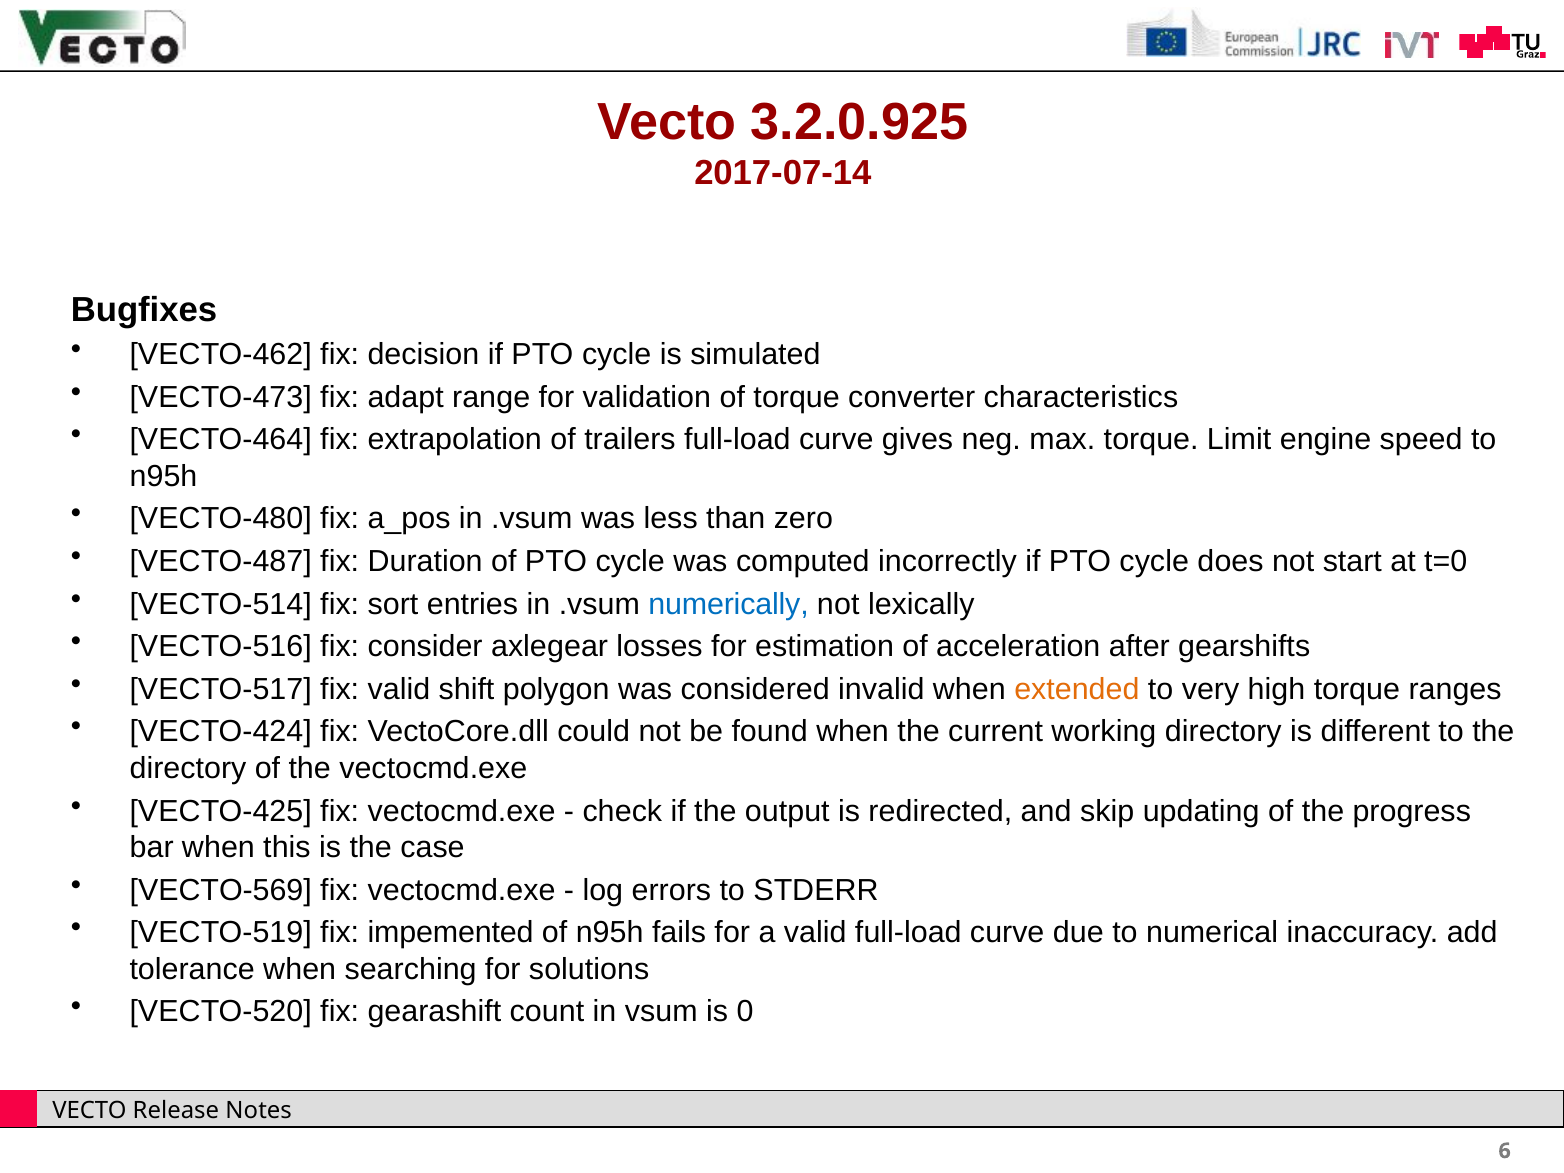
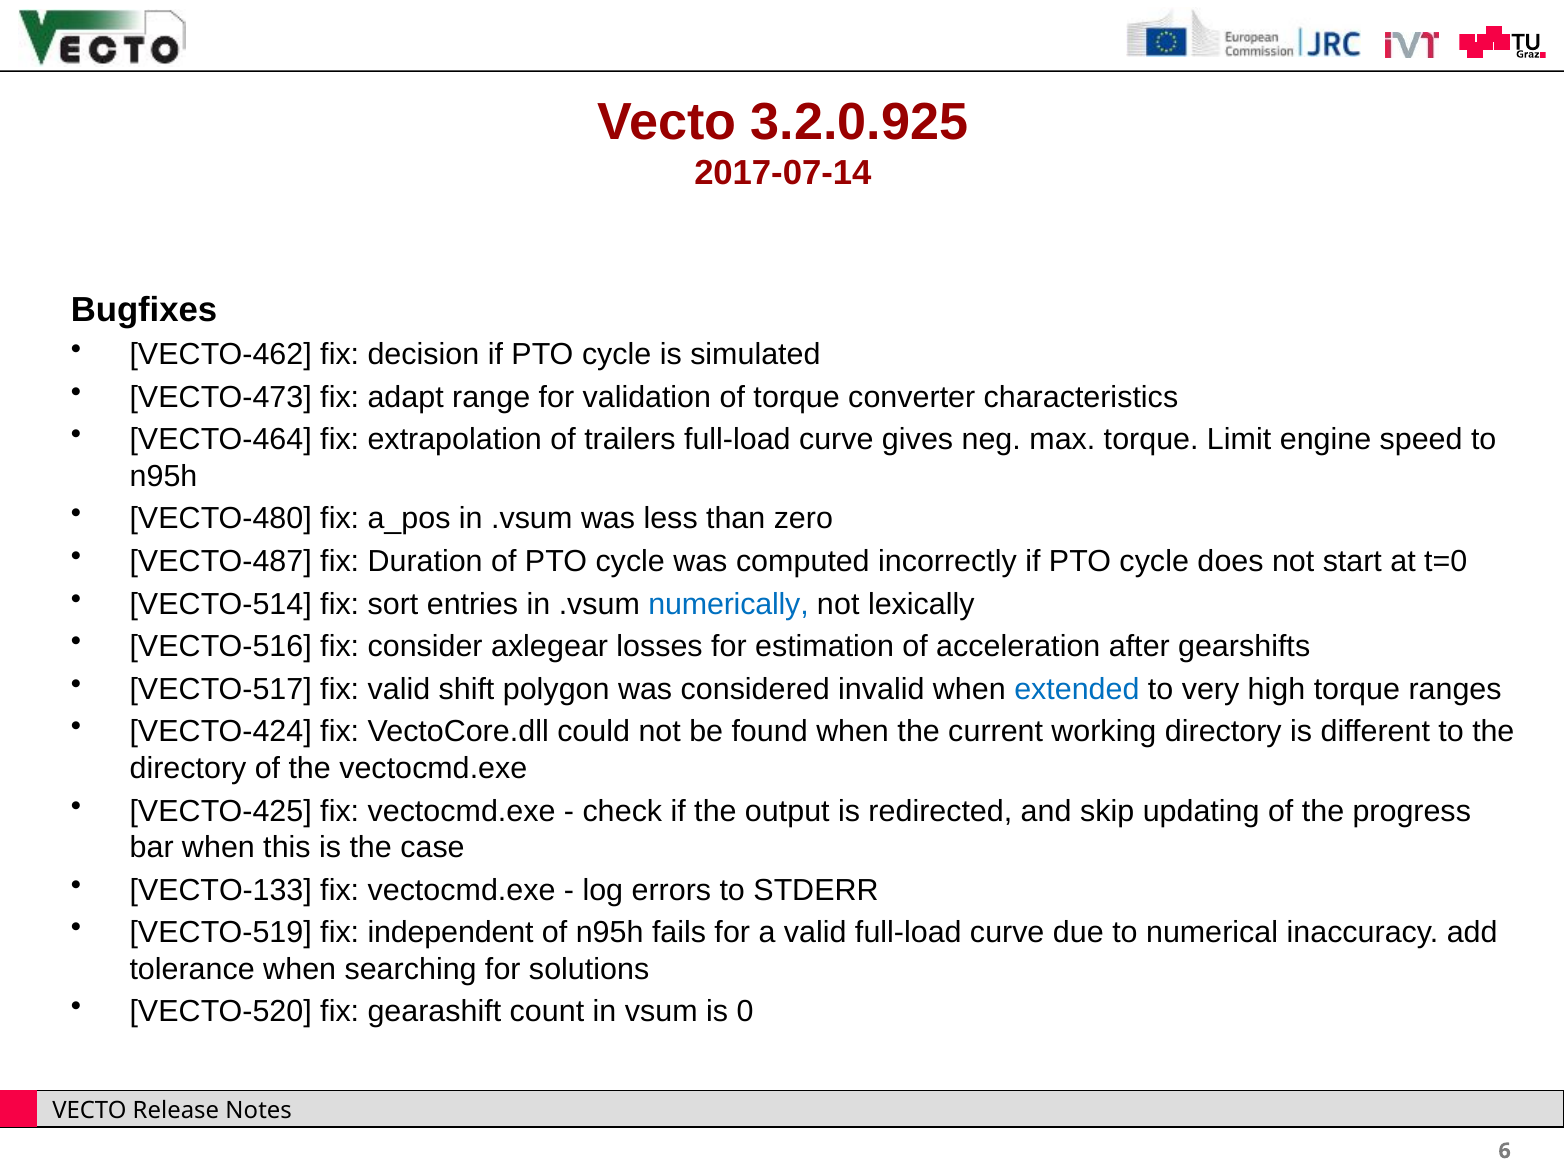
extended colour: orange -> blue
VECTO-569: VECTO-569 -> VECTO-133
impemented: impemented -> independent
